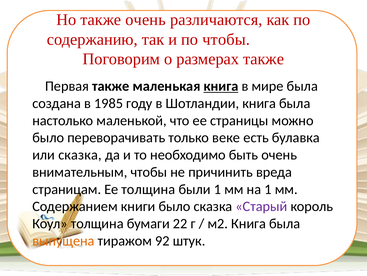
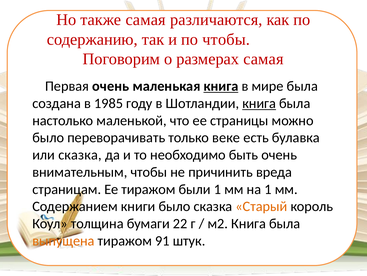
также очень: очень -> самая
размерах также: также -> самая
Первая также: также -> очень
книга at (259, 103) underline: none -> present
Ее толщина: толщина -> тиражом
Старый colour: purple -> orange
92: 92 -> 91
